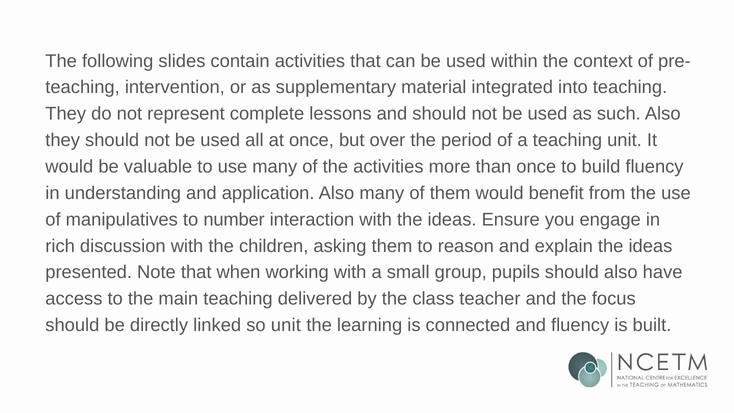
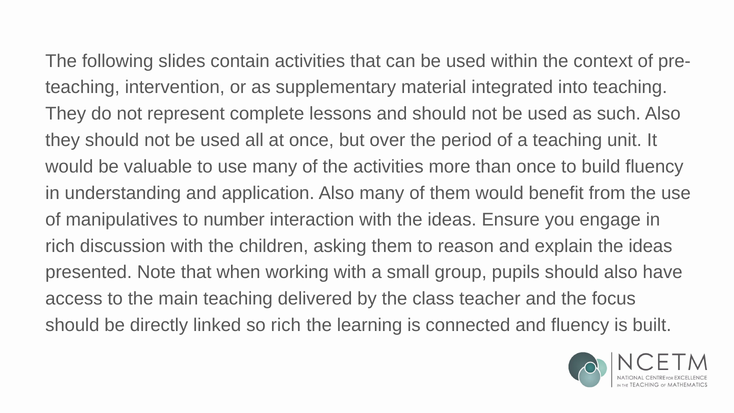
so unit: unit -> rich
